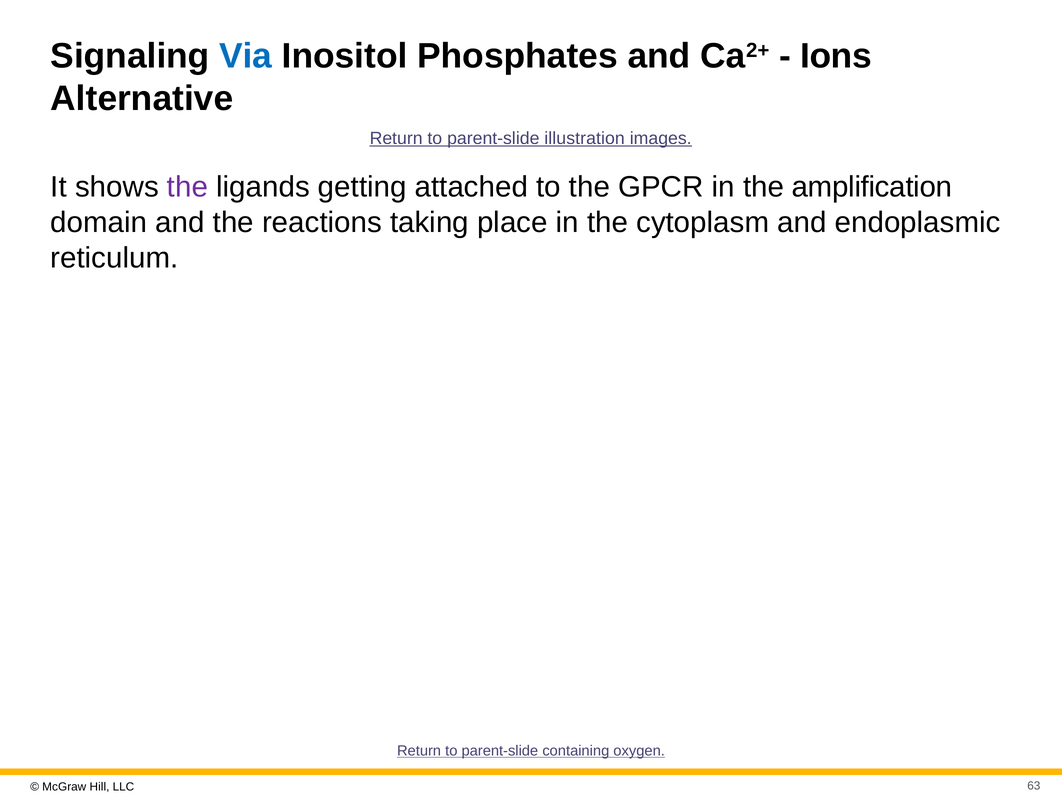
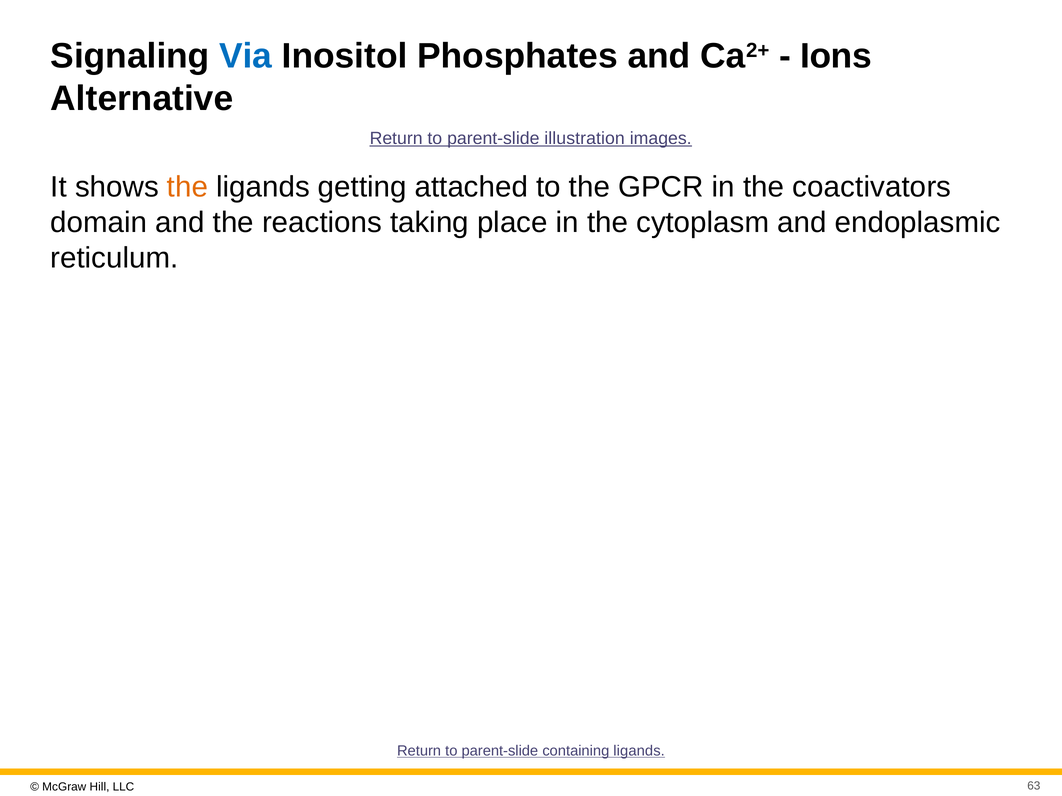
the at (187, 187) colour: purple -> orange
amplification: amplification -> coactivators
containing oxygen: oxygen -> ligands
